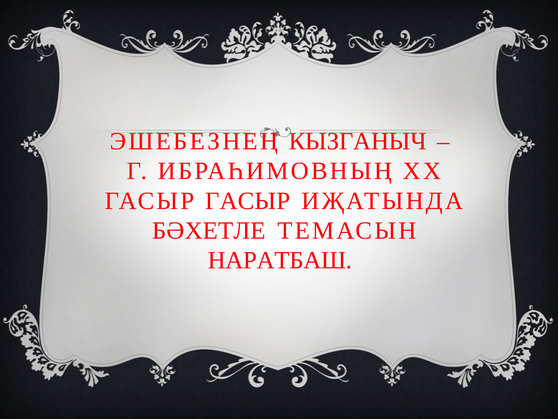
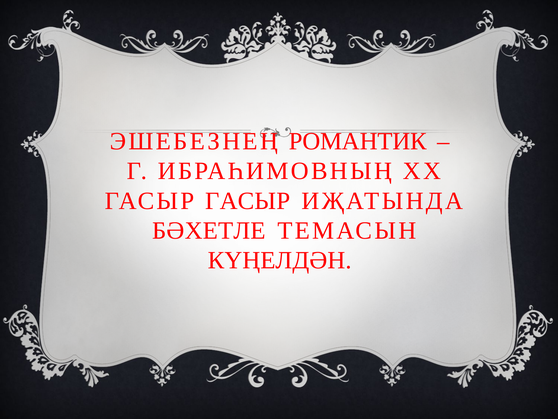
КЫЗГАНЫЧ: КЫЗГАНЫЧ -> РОМАНТИК
НАРАТБАШ: НАРАТБАШ -> КҮҢЕЛДӘН
